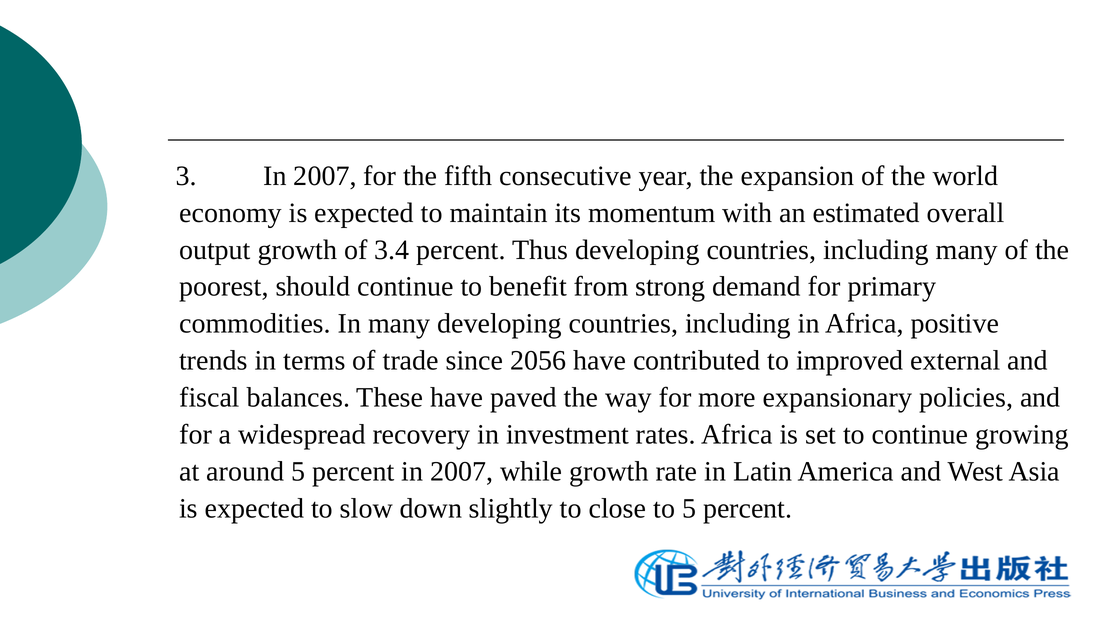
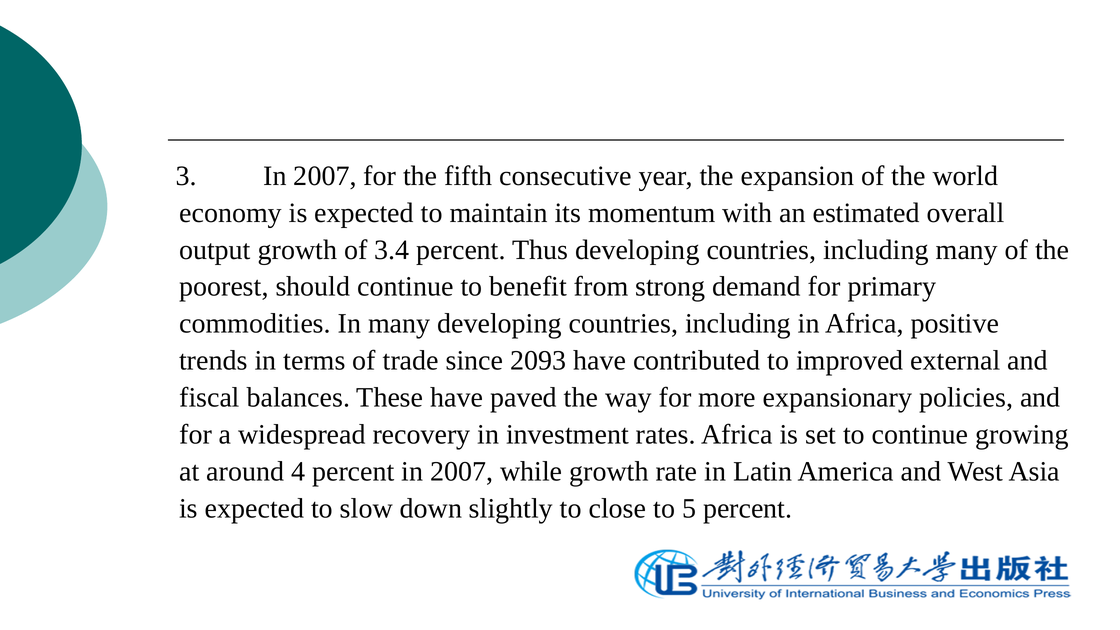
2056: 2056 -> 2093
around 5: 5 -> 4
